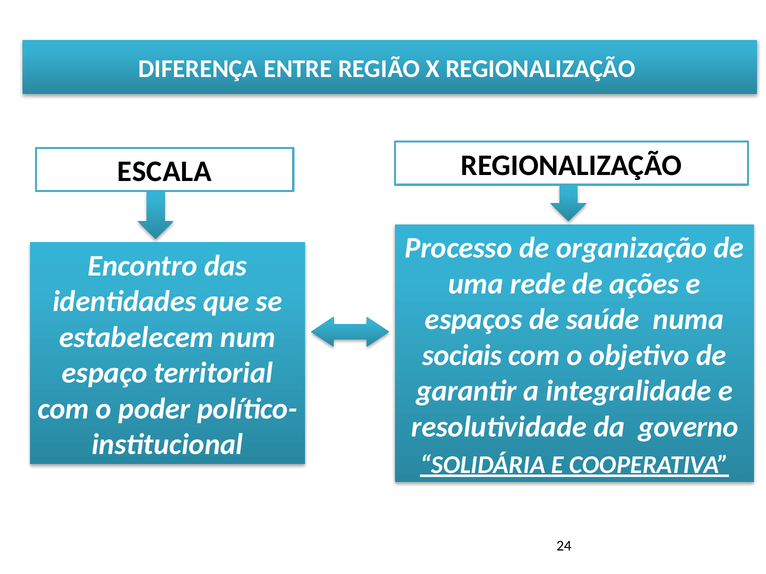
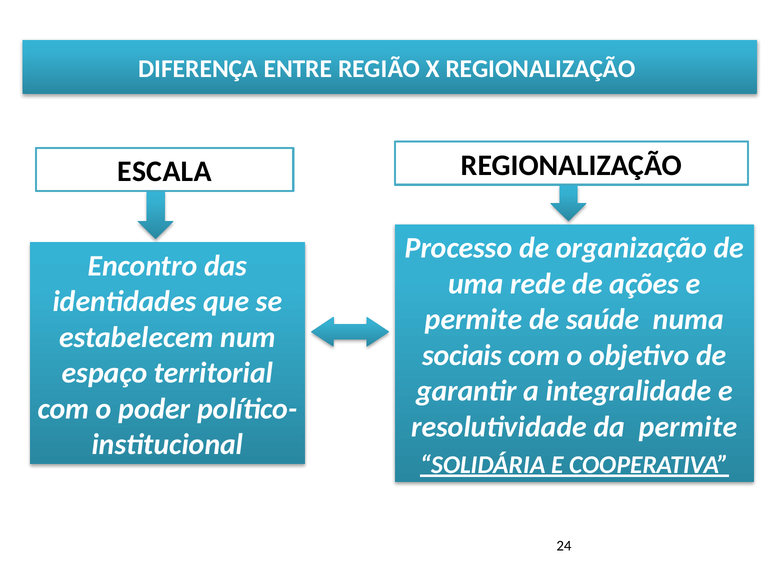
espaços at (474, 320): espaços -> permite
da governo: governo -> permite
